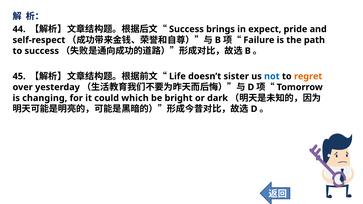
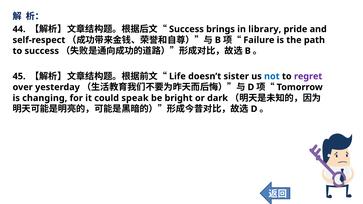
expect: expect -> library
regret colour: orange -> purple
which: which -> speak
